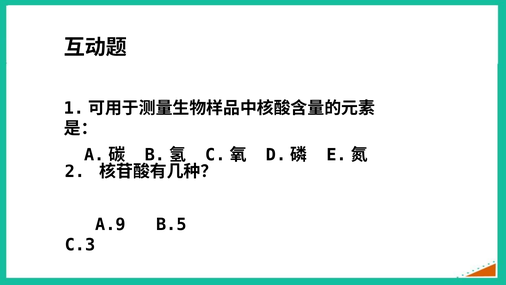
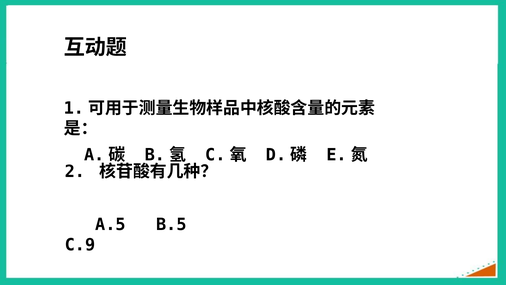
A.9: A.9 -> A.5
C.3: C.3 -> C.9
